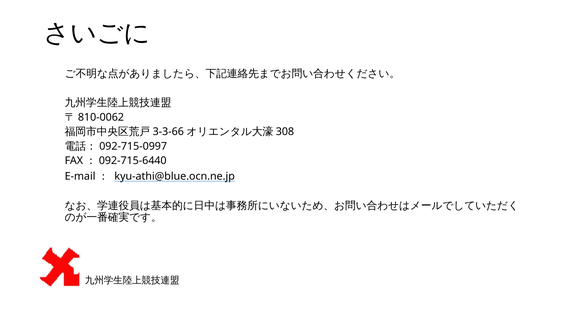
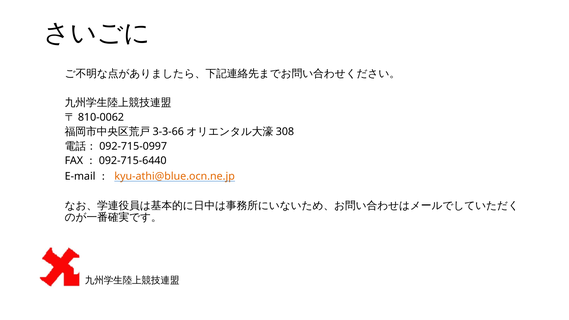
kyu-athi@blue.ocn.ne.jp colour: black -> orange
